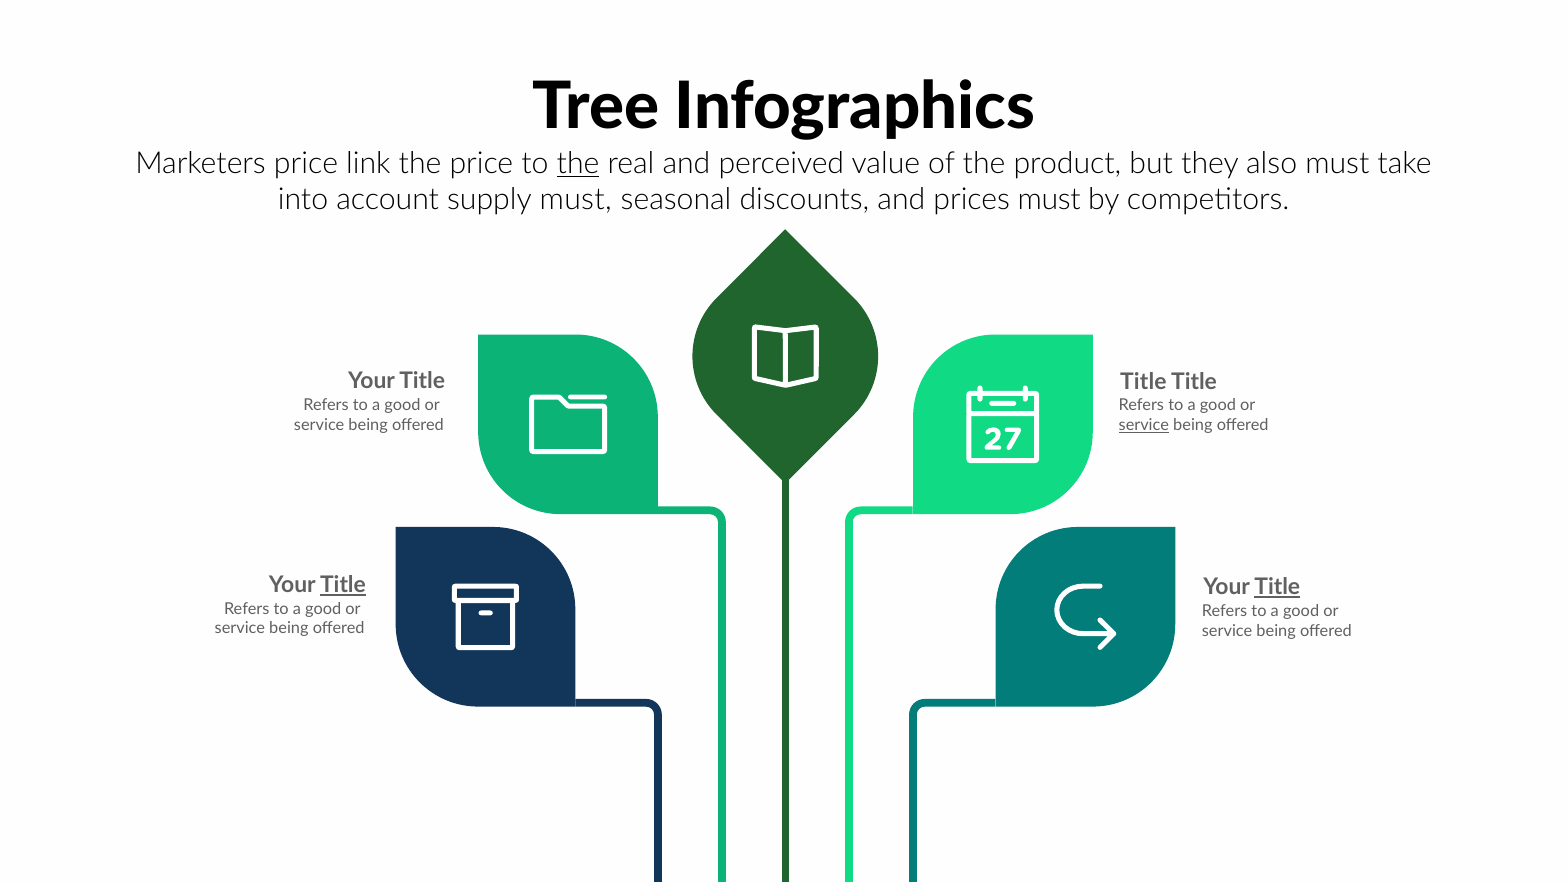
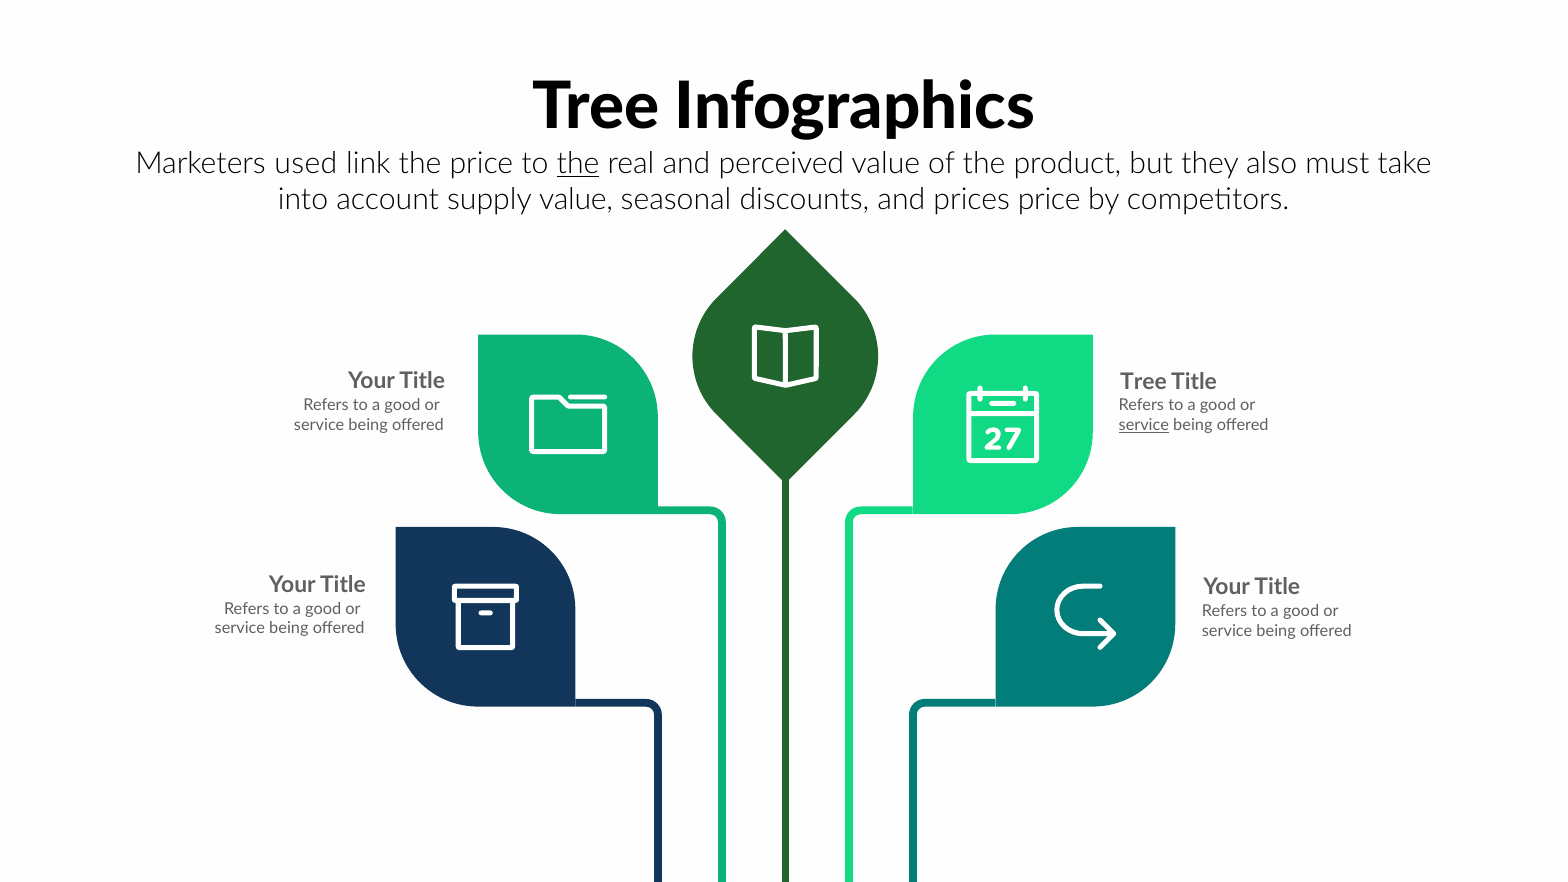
Marketers price: price -> used
supply must: must -> value
prices must: must -> price
Title at (1143, 382): Title -> Tree
Title at (343, 585) underline: present -> none
Title at (1277, 587) underline: present -> none
